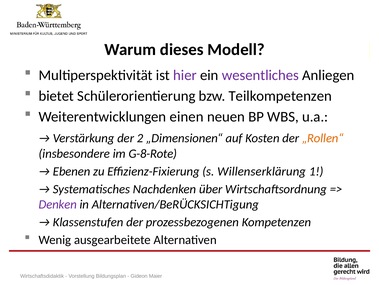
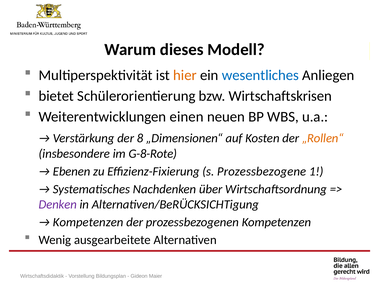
hier colour: purple -> orange
wesentliches colour: purple -> blue
Teilkompetenzen: Teilkompetenzen -> Wirtschaftskrisen
2: 2 -> 8
Willenserklärung: Willenserklärung -> Prozessbezogene
Klassenstufen at (88, 222): Klassenstufen -> Kompetenzen
